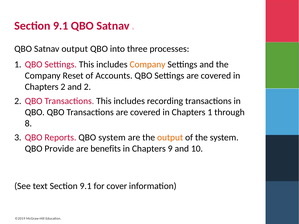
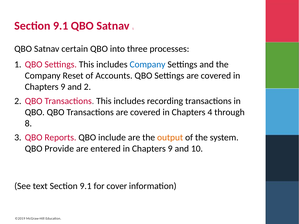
Satnav output: output -> certain
Company at (148, 64) colour: orange -> blue
2 at (63, 87): 2 -> 9
Chapters 1: 1 -> 4
O system: system -> include
benefits: benefits -> entered
